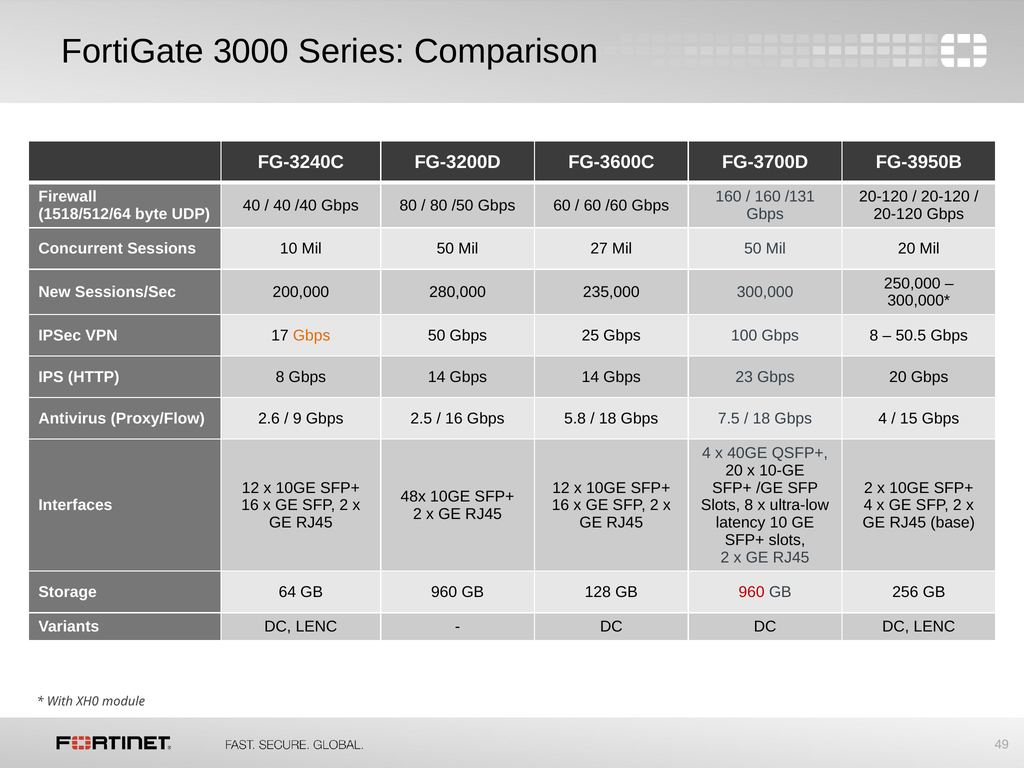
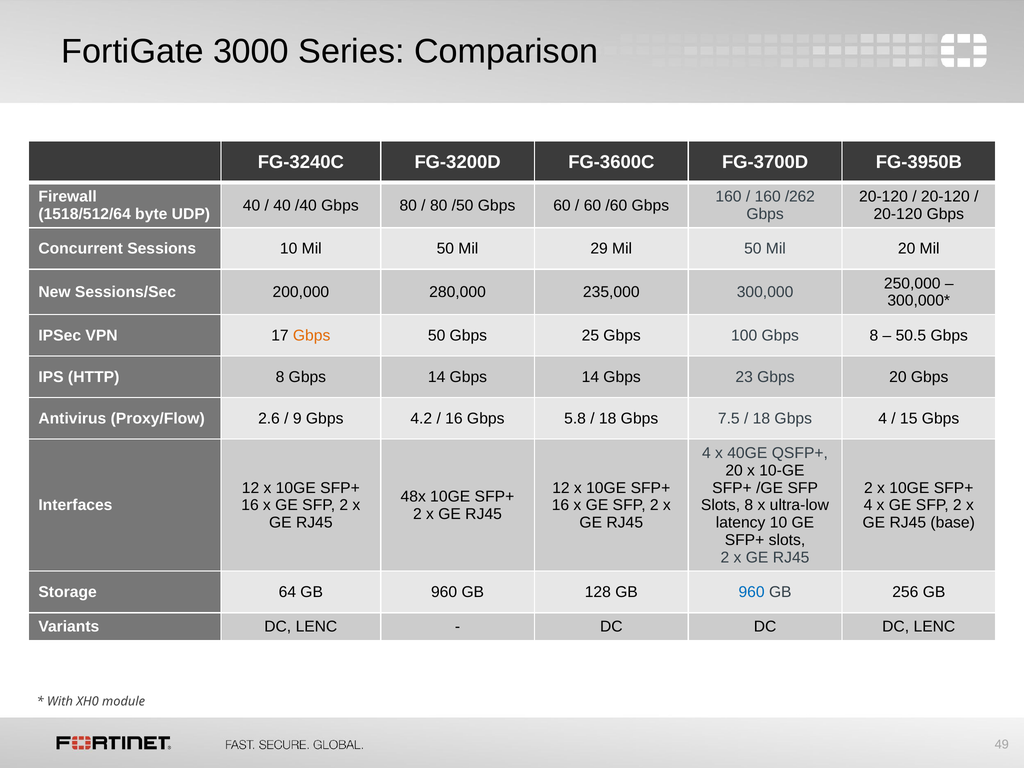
/131: /131 -> /262
27: 27 -> 29
2.5: 2.5 -> 4.2
960 at (752, 592) colour: red -> blue
